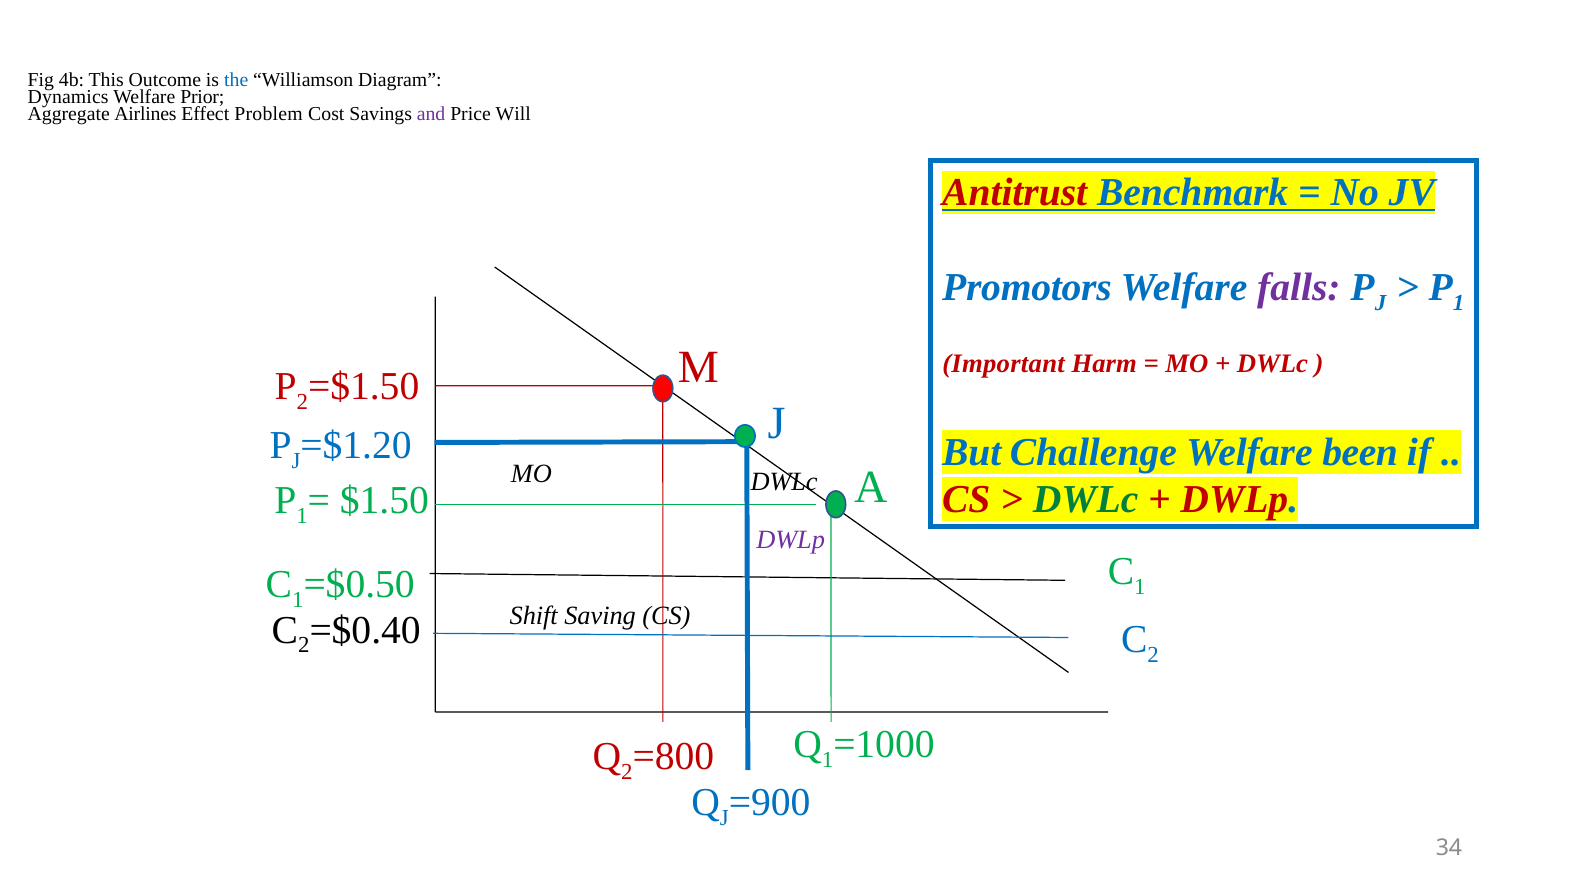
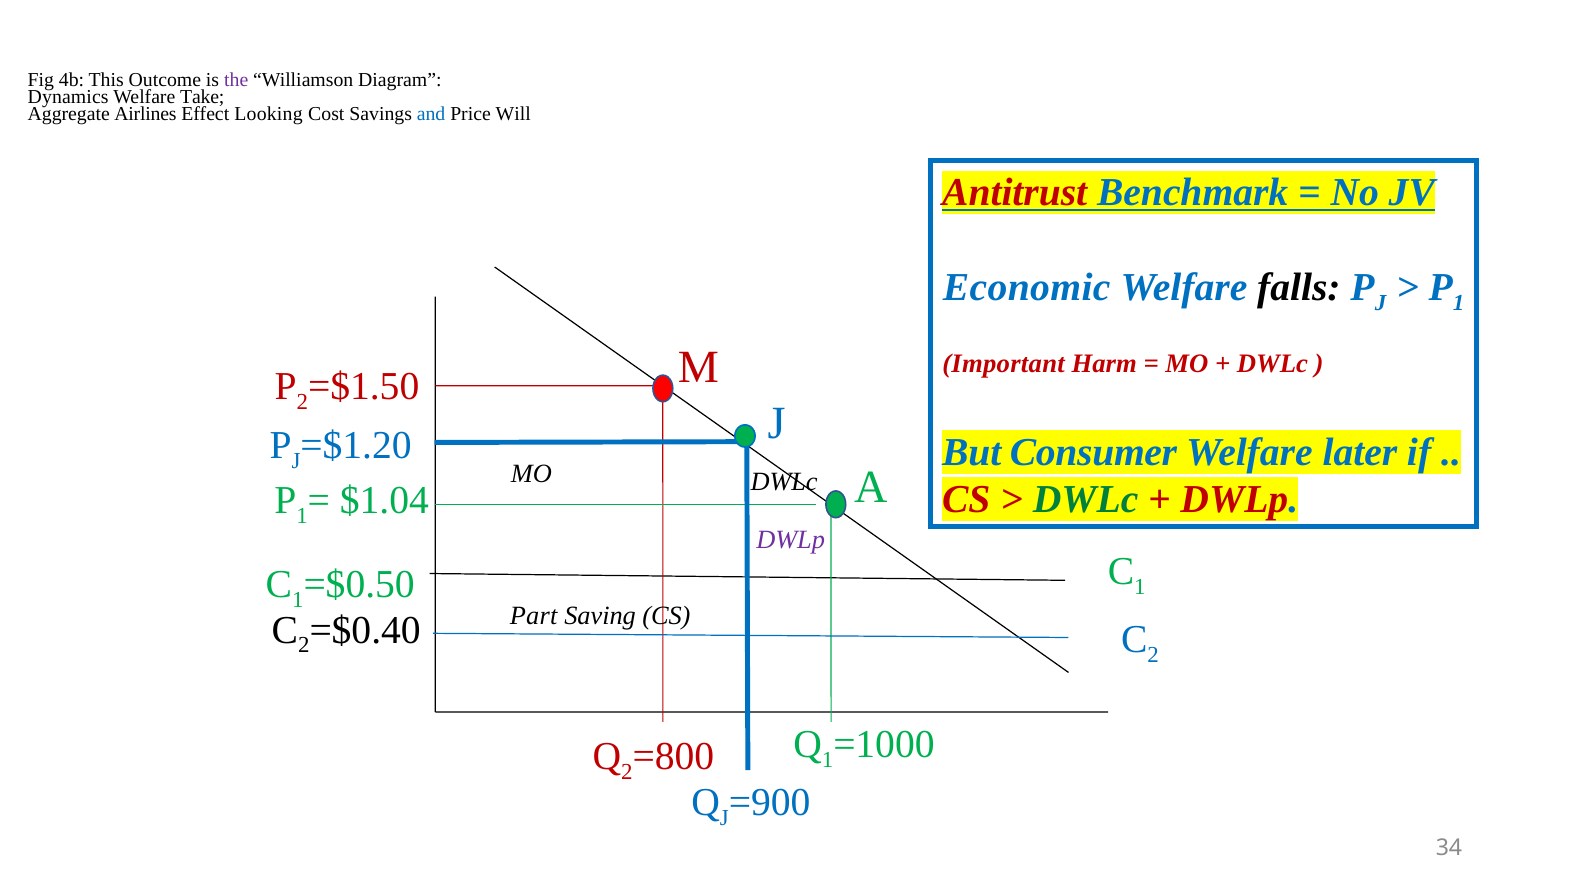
the colour: blue -> purple
Prior: Prior -> Take
Problem: Problem -> Looking
and colour: purple -> blue
Promotors: Promotors -> Economic
falls colour: purple -> black
Challenge: Challenge -> Consumer
been: been -> later
$1.50: $1.50 -> $1.04
Shift: Shift -> Part
